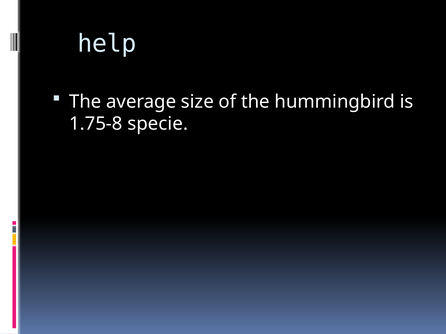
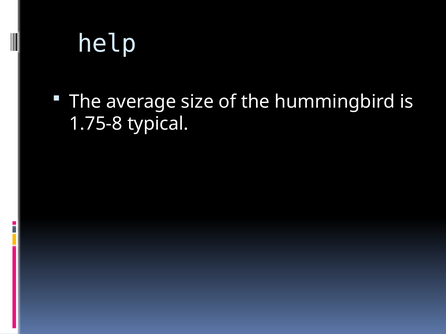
specie: specie -> typical
